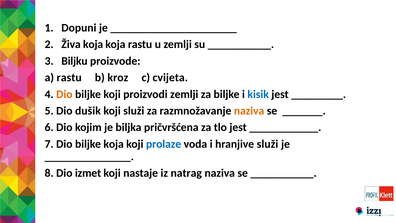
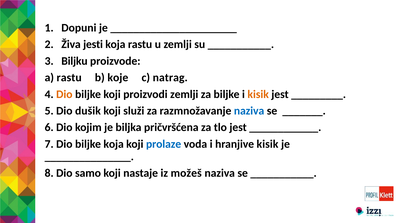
Živa koja: koja -> jesti
kroz: kroz -> koje
cvijeta: cvijeta -> natrag
kisik at (258, 94) colour: blue -> orange
naziva at (249, 111) colour: orange -> blue
hranjive služi: služi -> kisik
izmet: izmet -> samo
natrag: natrag -> možeš
